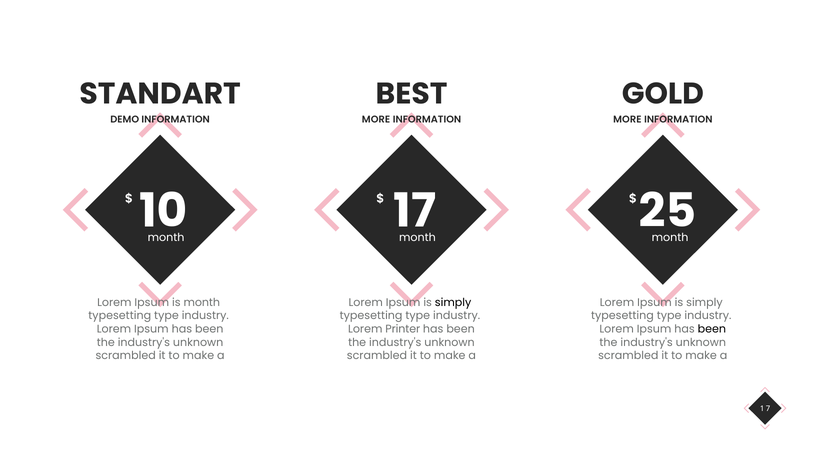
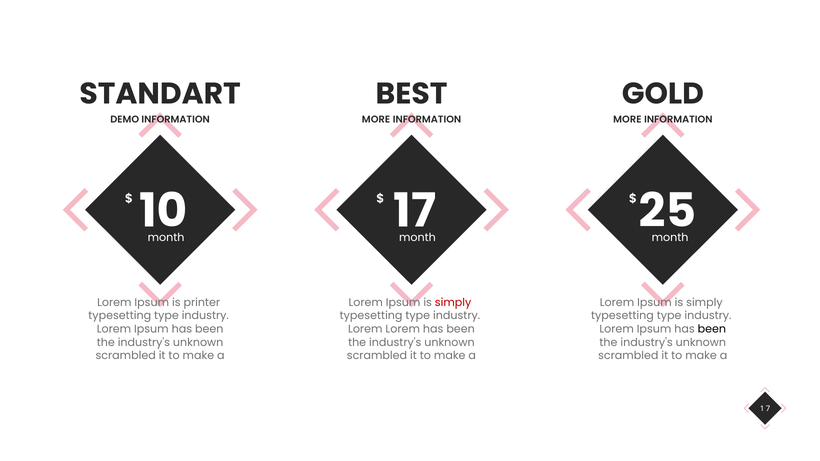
is month: month -> printer
simply at (453, 303) colour: black -> red
Lorem Printer: Printer -> Lorem
